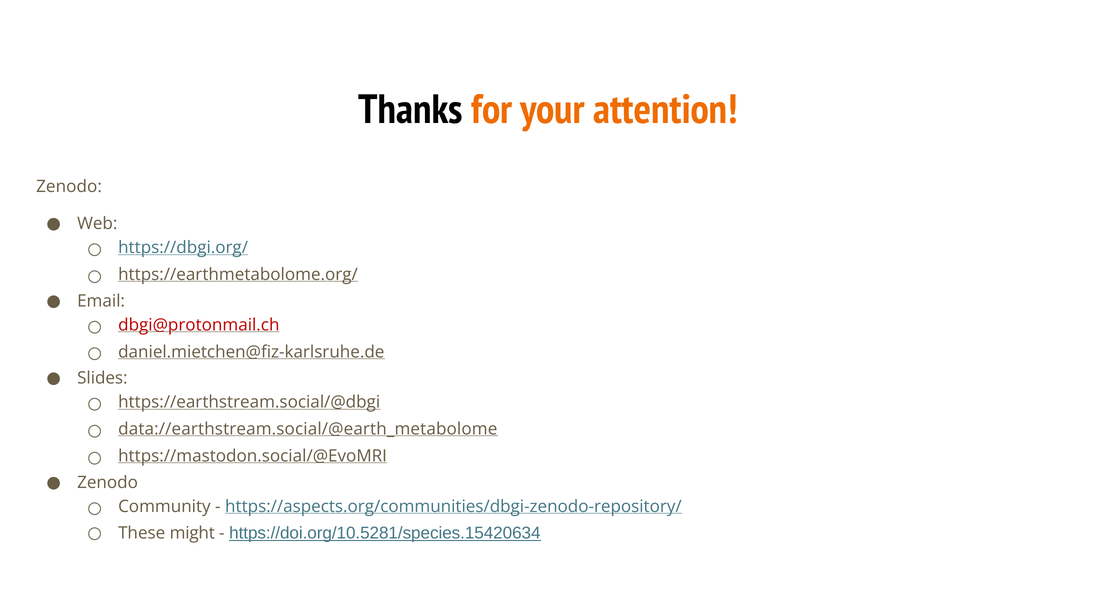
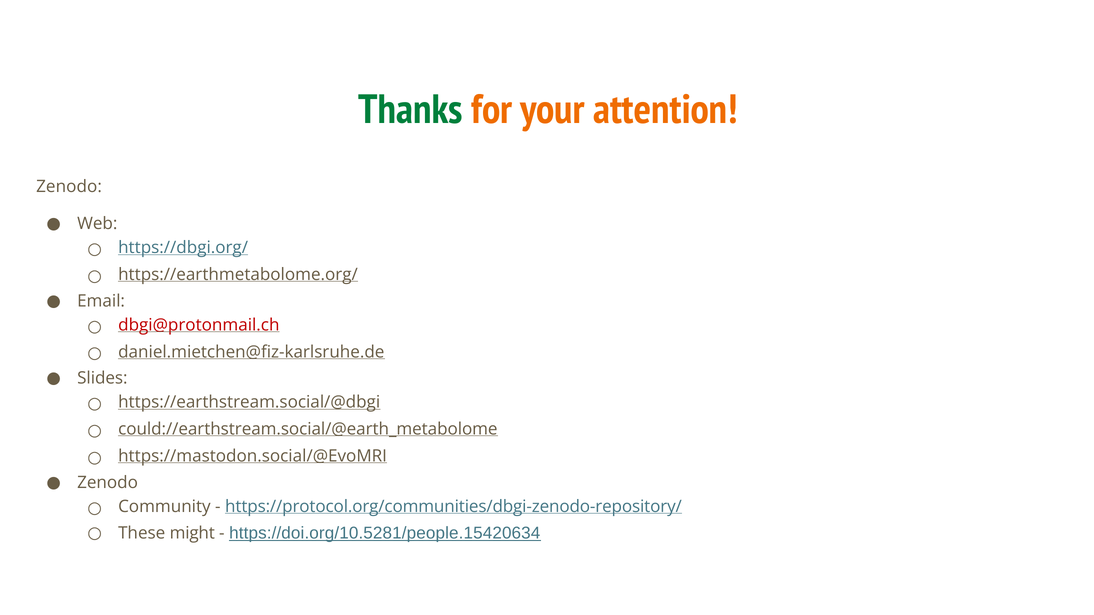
Thanks colour: black -> green
data://earthstream.social/@earth_metabolome: data://earthstream.social/@earth_metabolome -> could://earthstream.social/@earth_metabolome
https://aspects.org/communities/dbgi-zenodo-repository/: https://aspects.org/communities/dbgi-zenodo-repository/ -> https://protocol.org/communities/dbgi-zenodo-repository/
https://doi.org/10.5281/species.15420634: https://doi.org/10.5281/species.15420634 -> https://doi.org/10.5281/people.15420634
